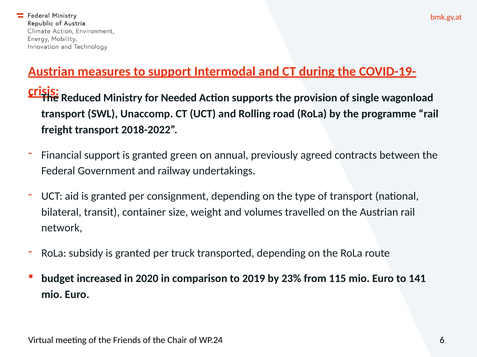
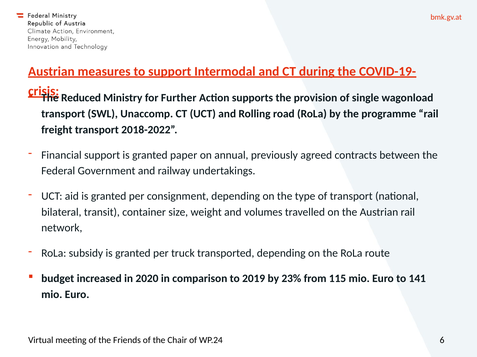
Needed: Needed -> Further
green: green -> paper
